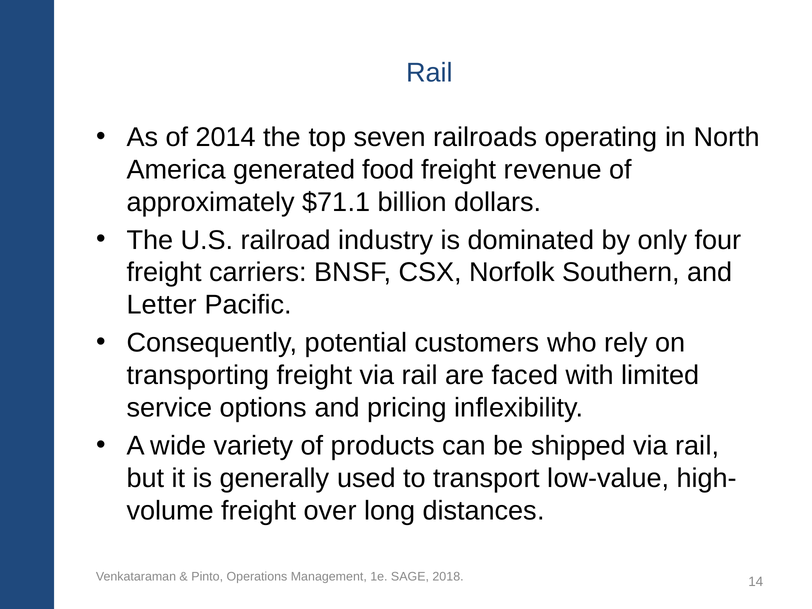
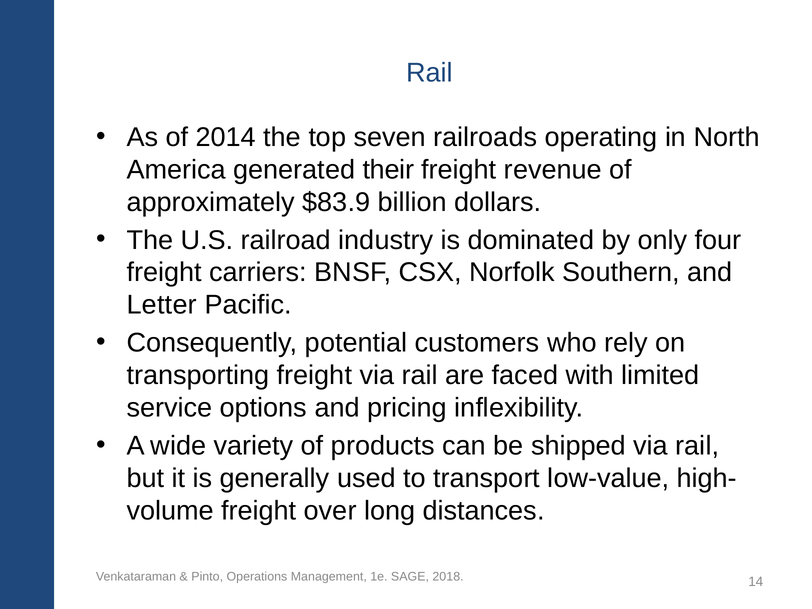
food: food -> their
$71.1: $71.1 -> $83.9
